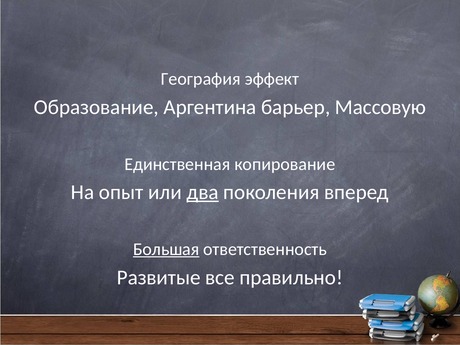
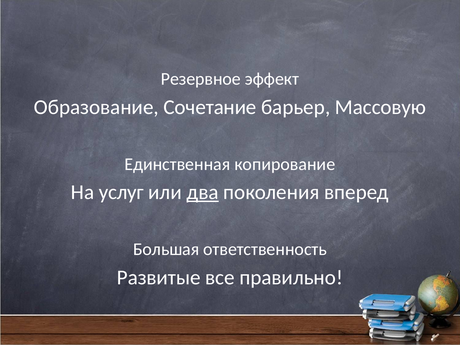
География: География -> Резервное
Аргентина: Аргентина -> Сочетание
опыт: опыт -> услуг
Большая underline: present -> none
